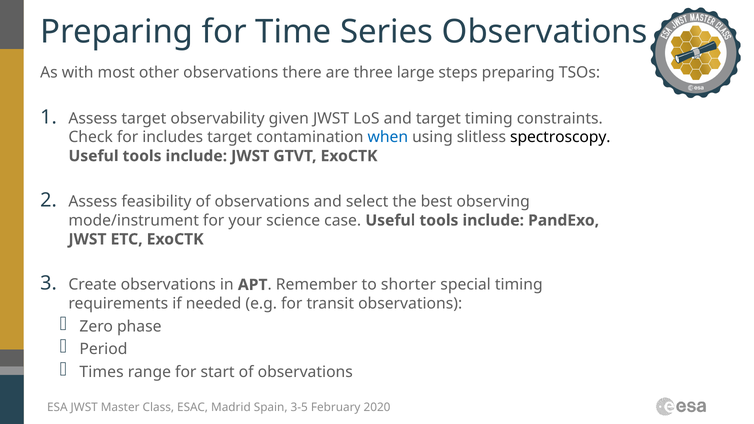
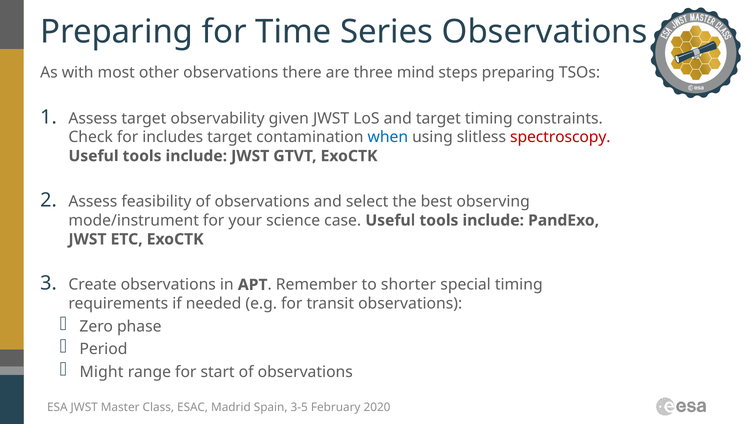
large: large -> mind
spectroscopy colour: black -> red
Times: Times -> Might
